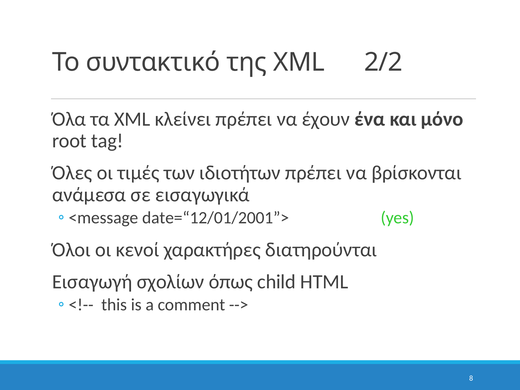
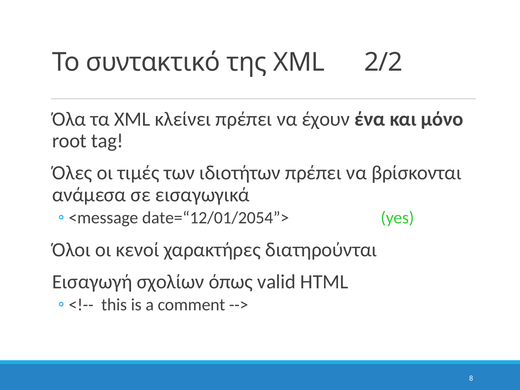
date=“12/01/2001”>: date=“12/01/2001”> -> date=“12/01/2054”>
child: child -> valid
